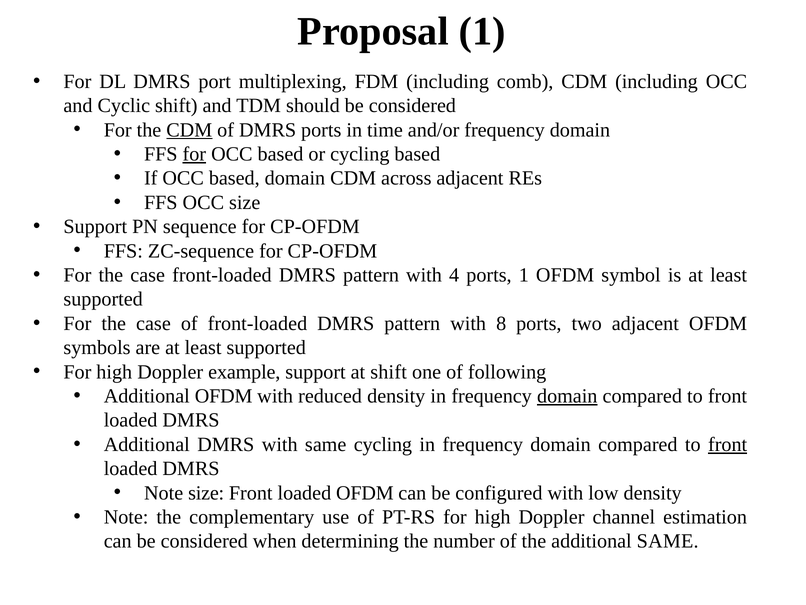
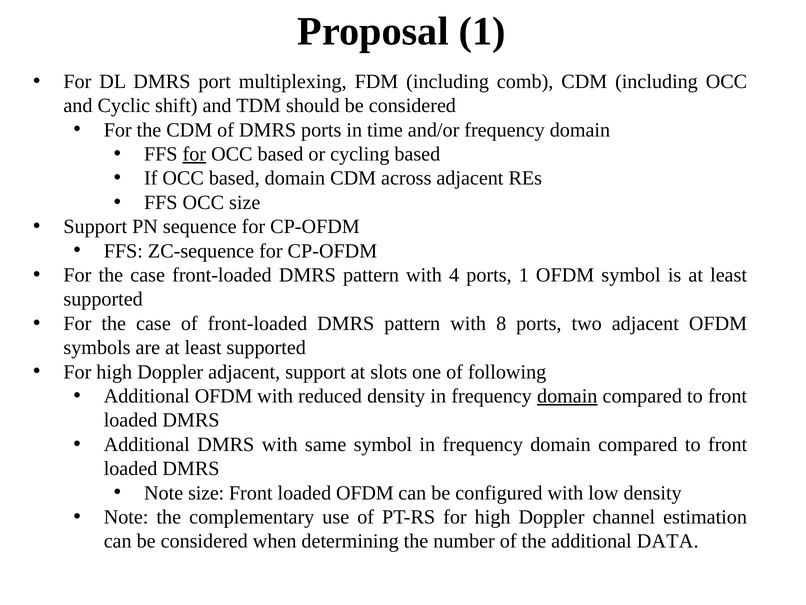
CDM at (189, 130) underline: present -> none
Doppler example: example -> adjacent
at shift: shift -> slots
same cycling: cycling -> symbol
front at (728, 444) underline: present -> none
additional SAME: SAME -> DATA
